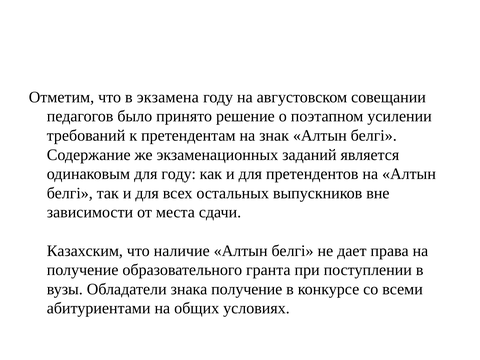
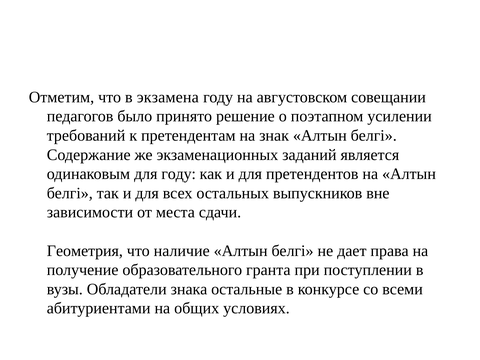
Казахским: Казахским -> Геометрия
знака получение: получение -> остальные
